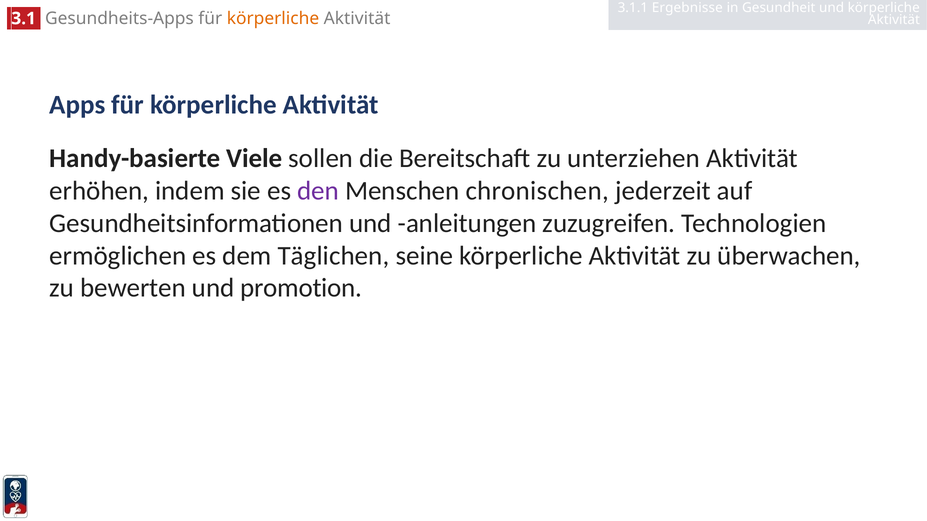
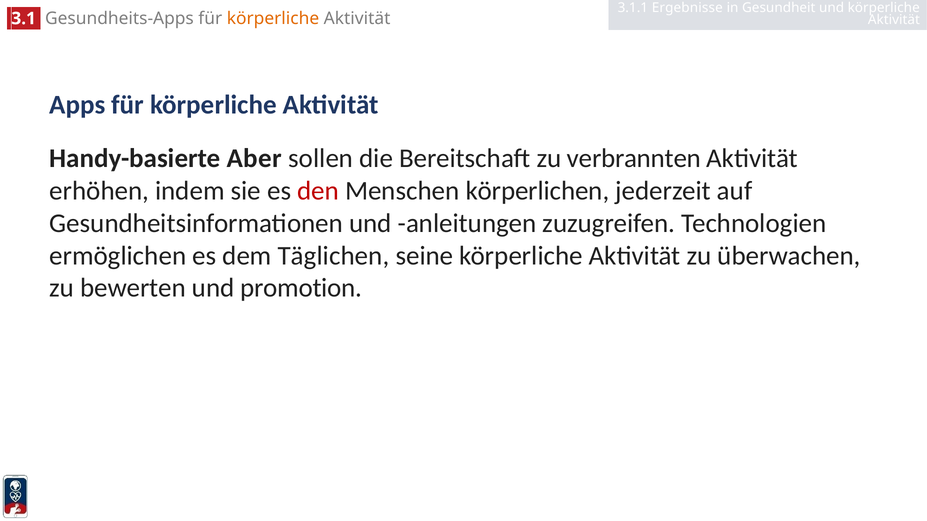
Viele: Viele -> Aber
unterziehen: unterziehen -> verbrannten
den colour: purple -> red
chronischen: chronischen -> körperlichen
